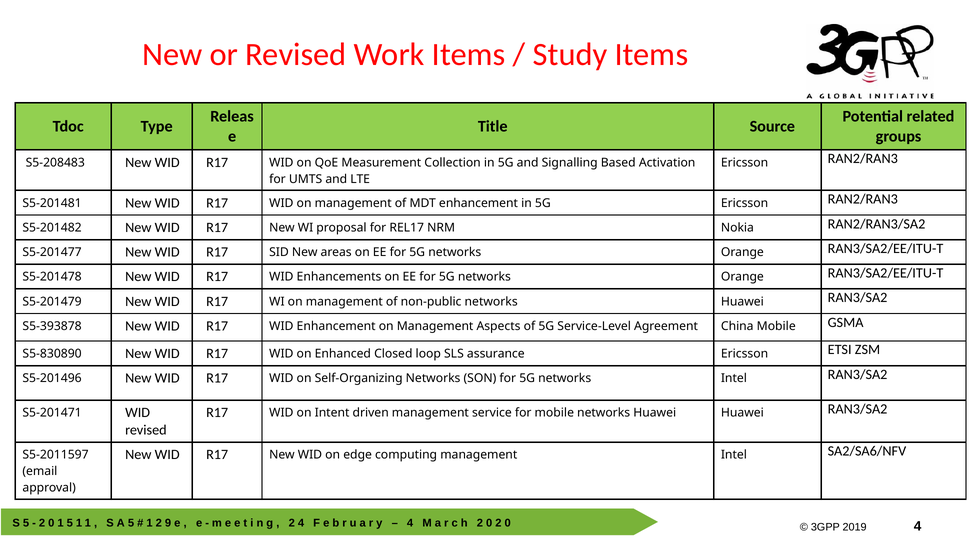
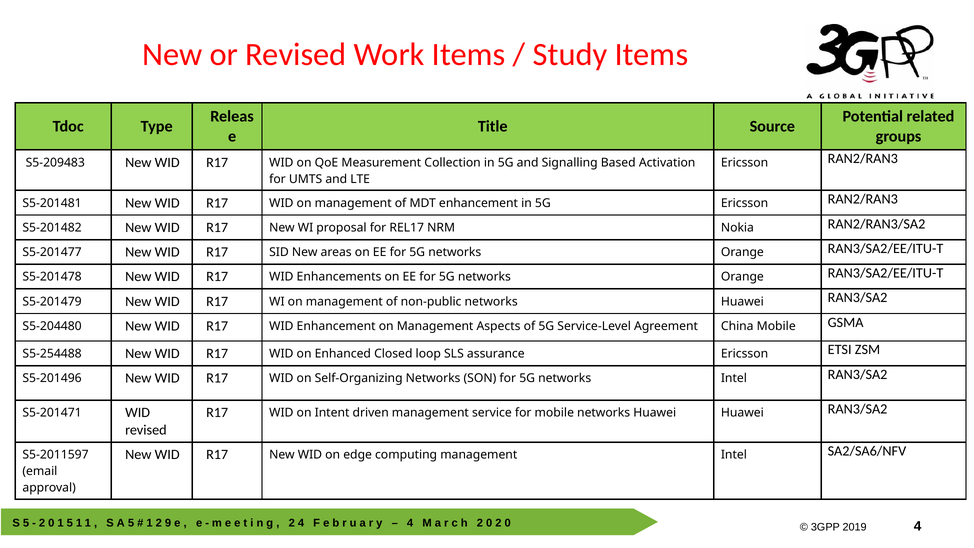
S5-208483: S5-208483 -> S5-209483
S5-393878: S5-393878 -> S5-204480
S5-830890: S5-830890 -> S5-254488
